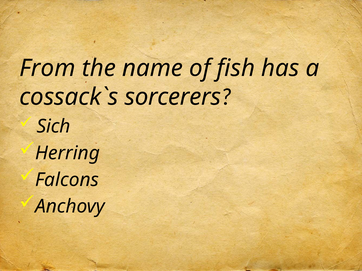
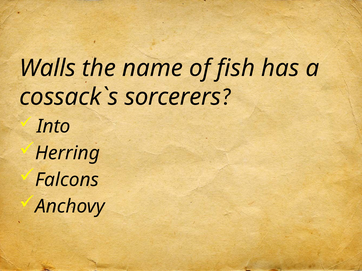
From: From -> Walls
Sich: Sich -> Into
